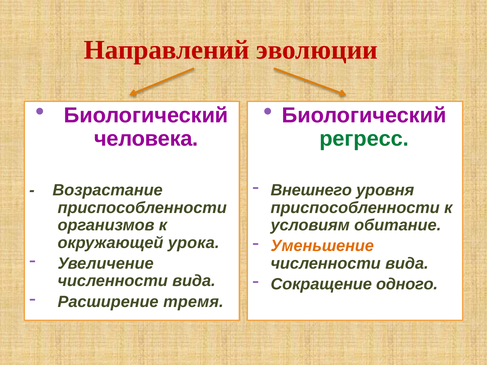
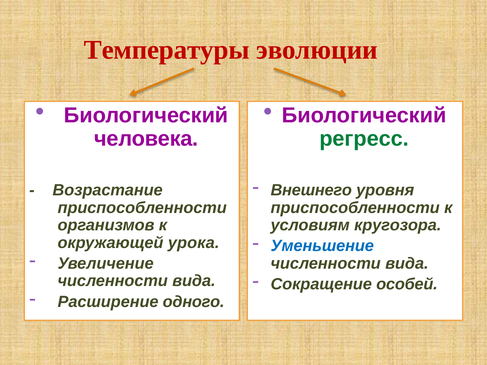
Направлений: Направлений -> Температуры
обитание: обитание -> кругозора
Уменьшение colour: orange -> blue
одного: одного -> особей
тремя: тремя -> одного
